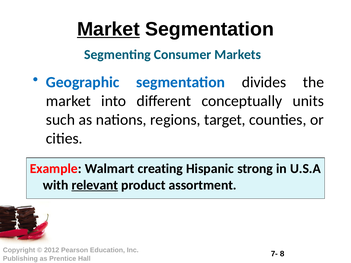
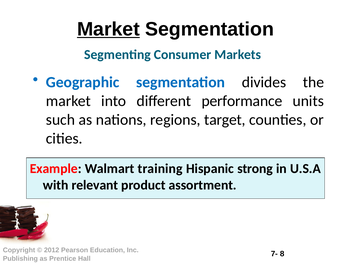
conceptually: conceptually -> performance
creating: creating -> training
relevant underline: present -> none
